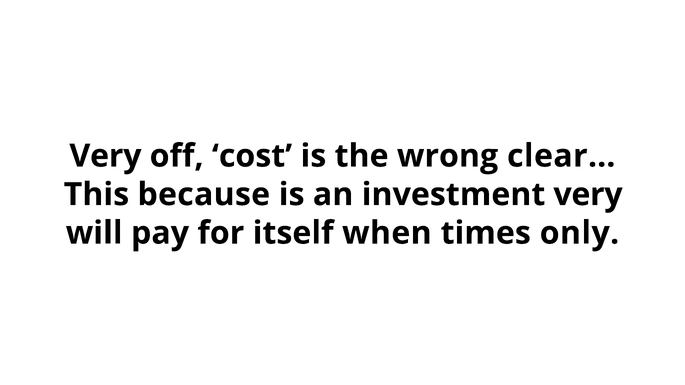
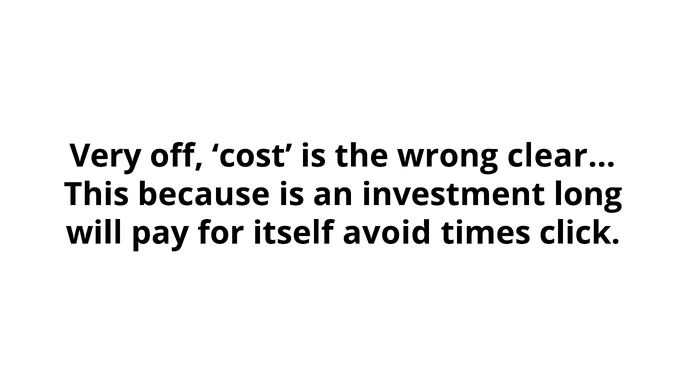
investment very: very -> long
when: when -> avoid
only: only -> click
